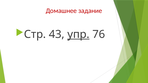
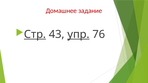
Стр underline: none -> present
